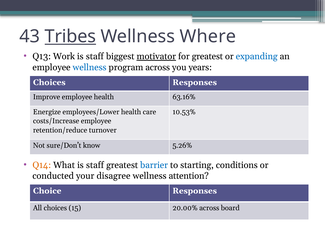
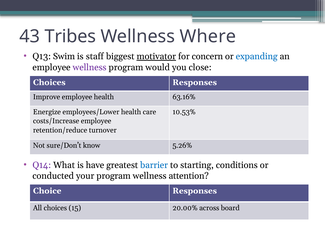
Tribes underline: present -> none
Work: Work -> Swim
for greatest: greatest -> concern
wellness at (90, 67) colour: blue -> purple
program across: across -> would
years: years -> close
Q14 colour: orange -> purple
What is staff: staff -> have
your disagree: disagree -> program
